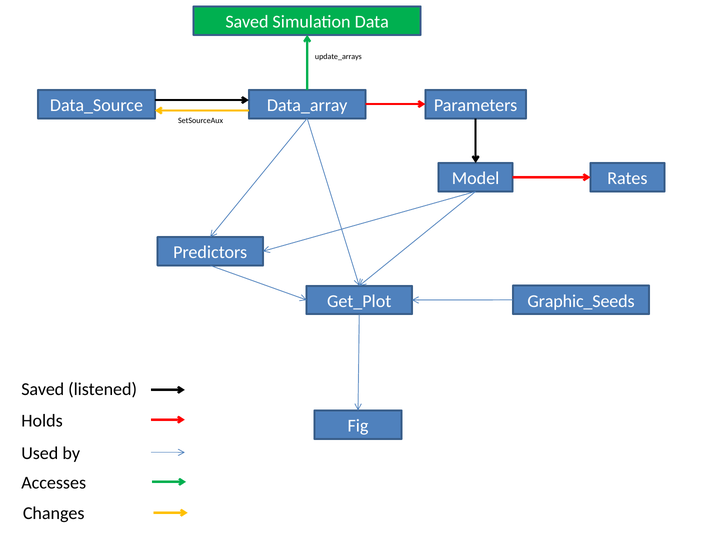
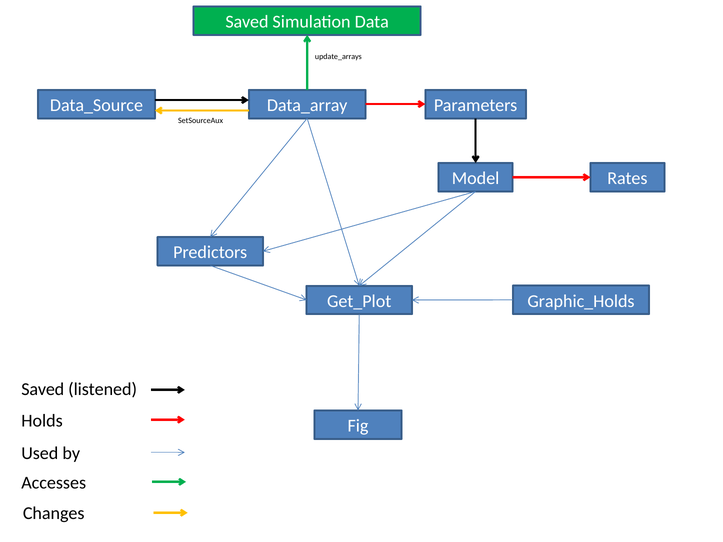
Graphic_Seeds: Graphic_Seeds -> Graphic_Holds
